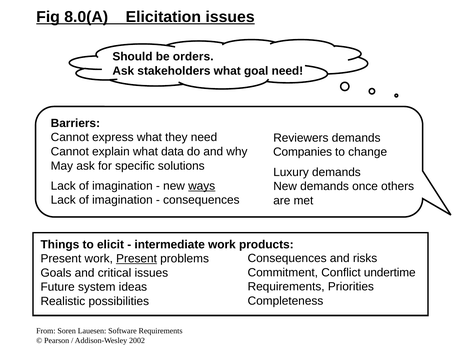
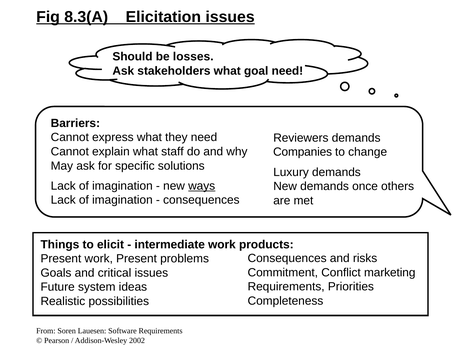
8.0(A: 8.0(A -> 8.3(A
orders: orders -> losses
data: data -> staff
Present at (137, 259) underline: present -> none
undertime: undertime -> marketing
